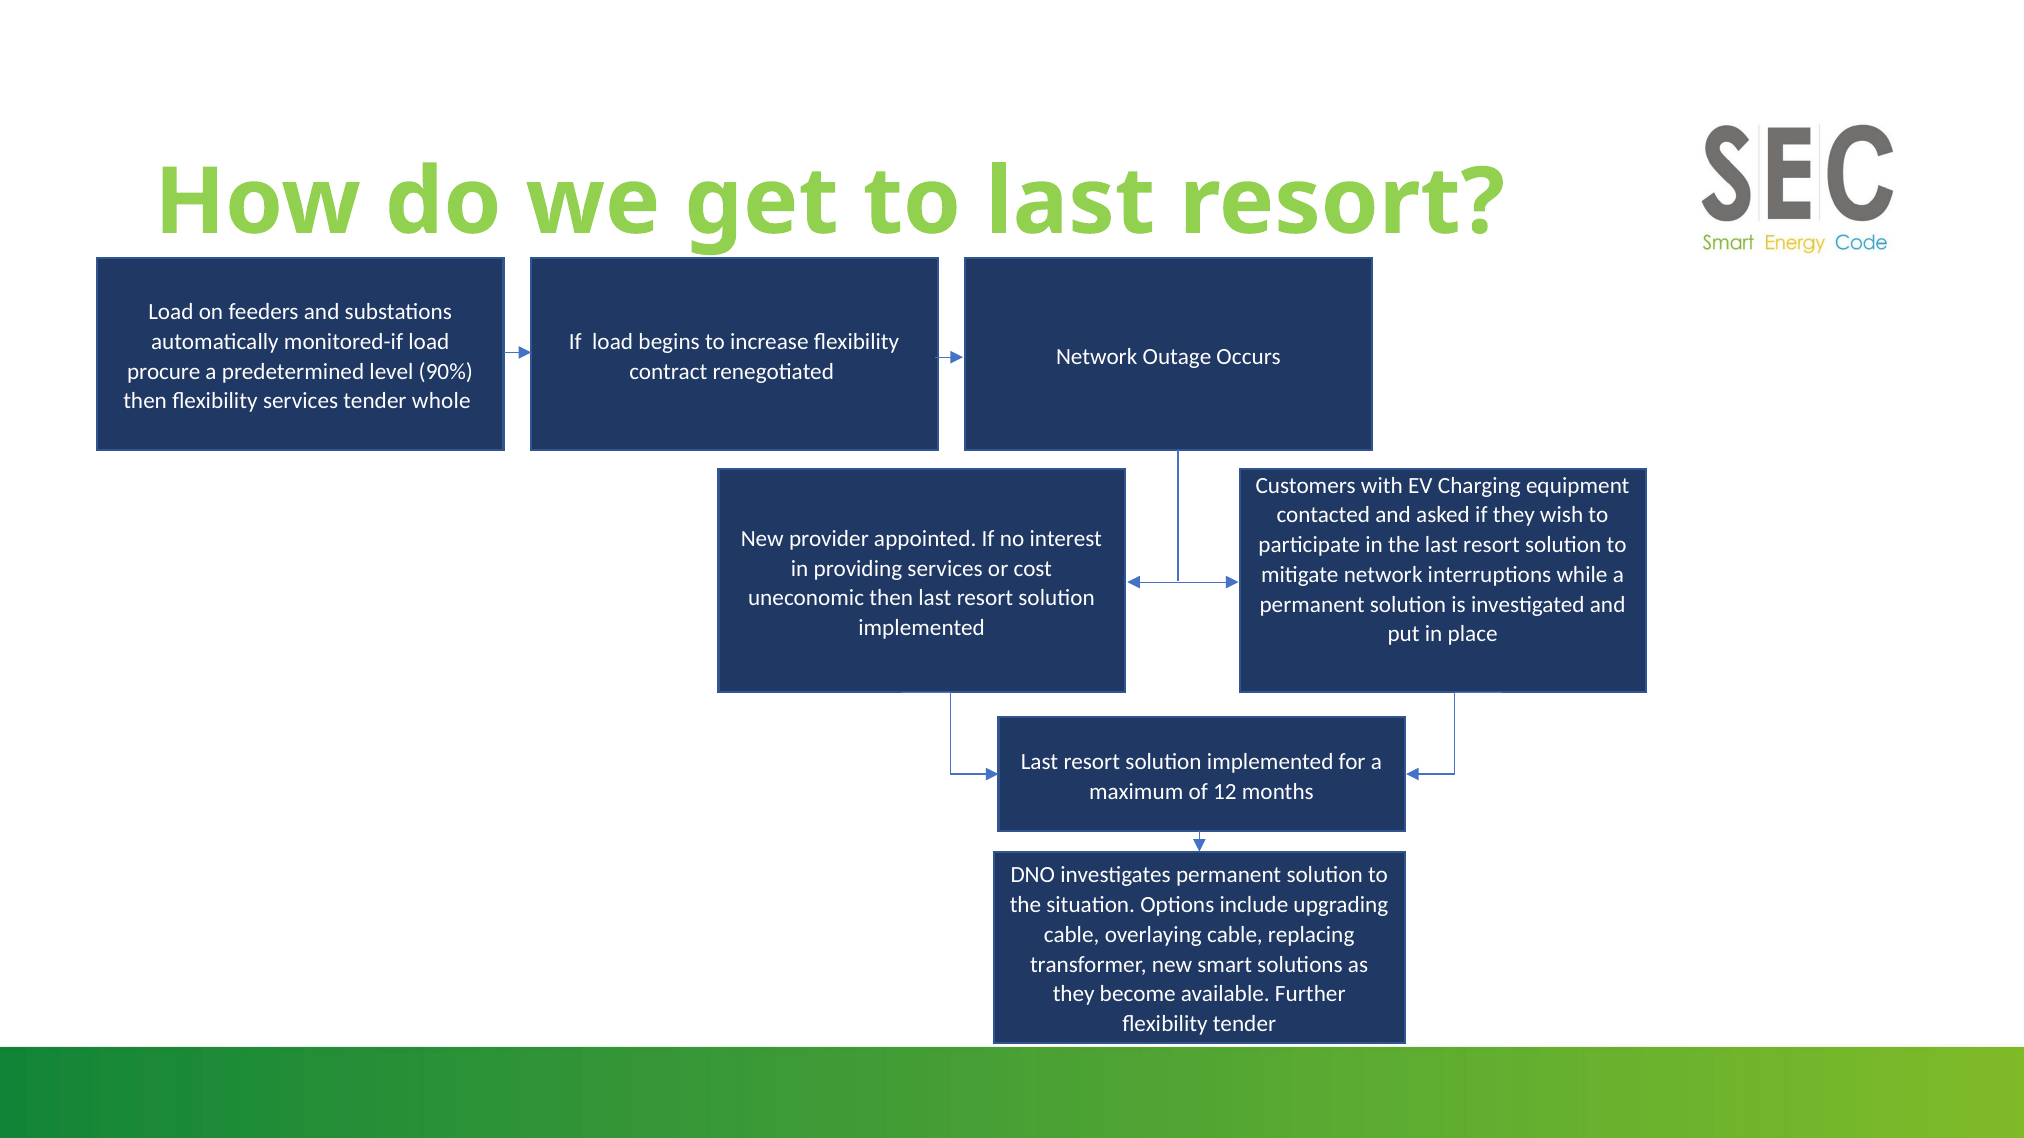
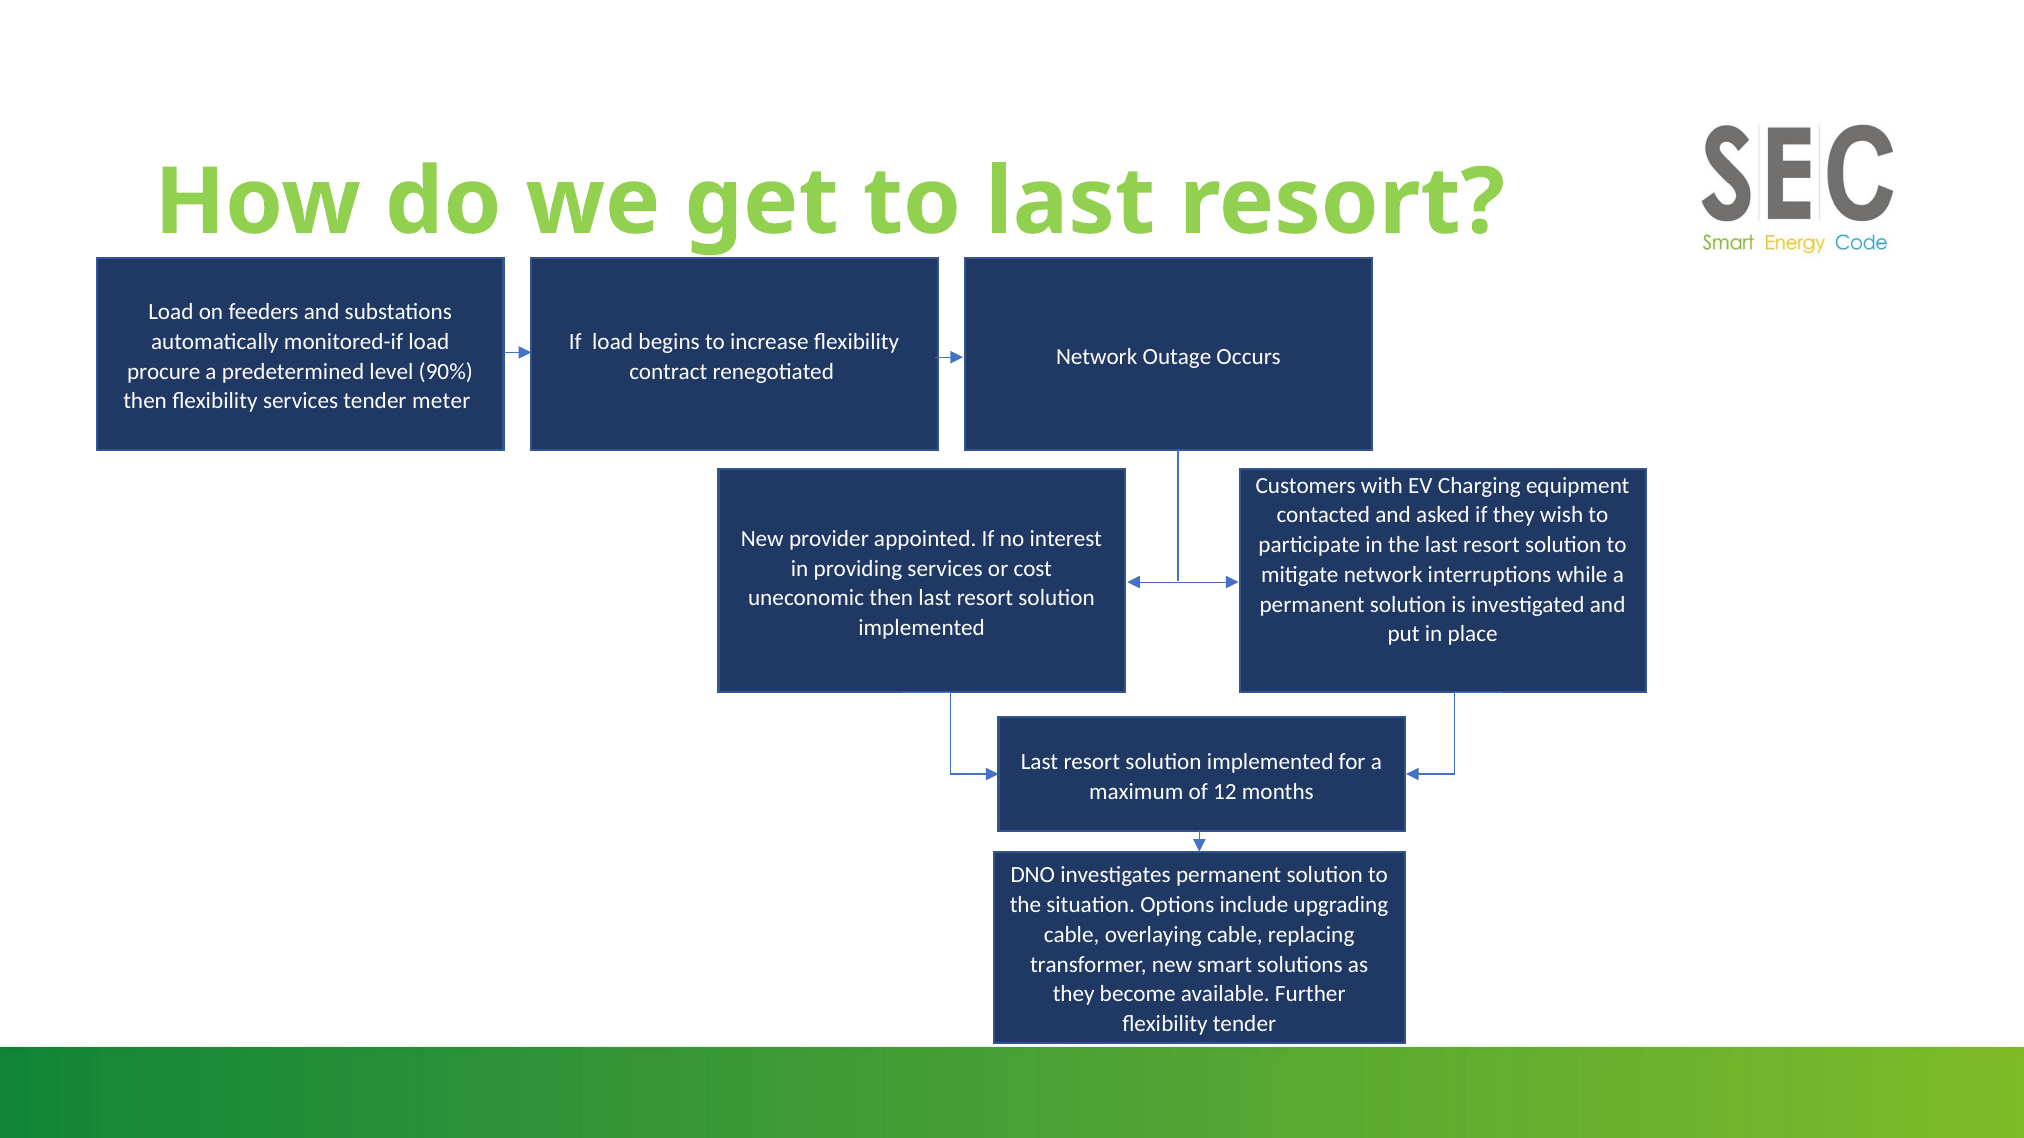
whole: whole -> meter
